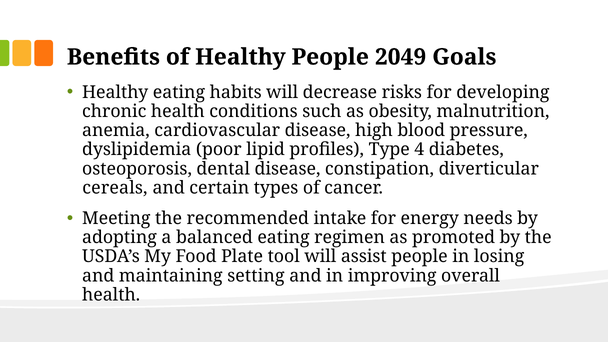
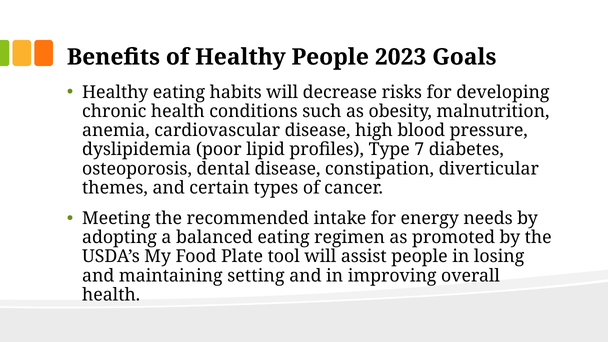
2049: 2049 -> 2023
4: 4 -> 7
cereals: cereals -> themes
